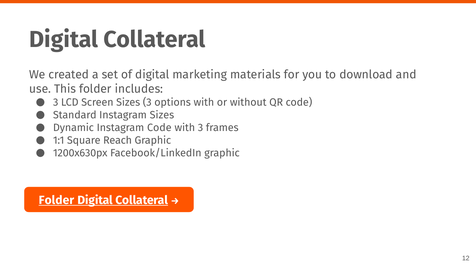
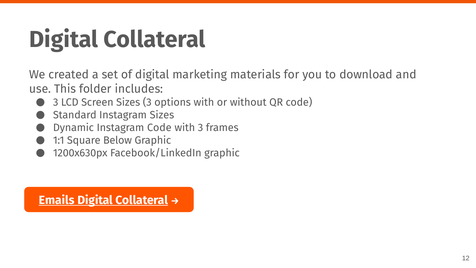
Reach: Reach -> Below
Folder at (57, 200): Folder -> Emails
